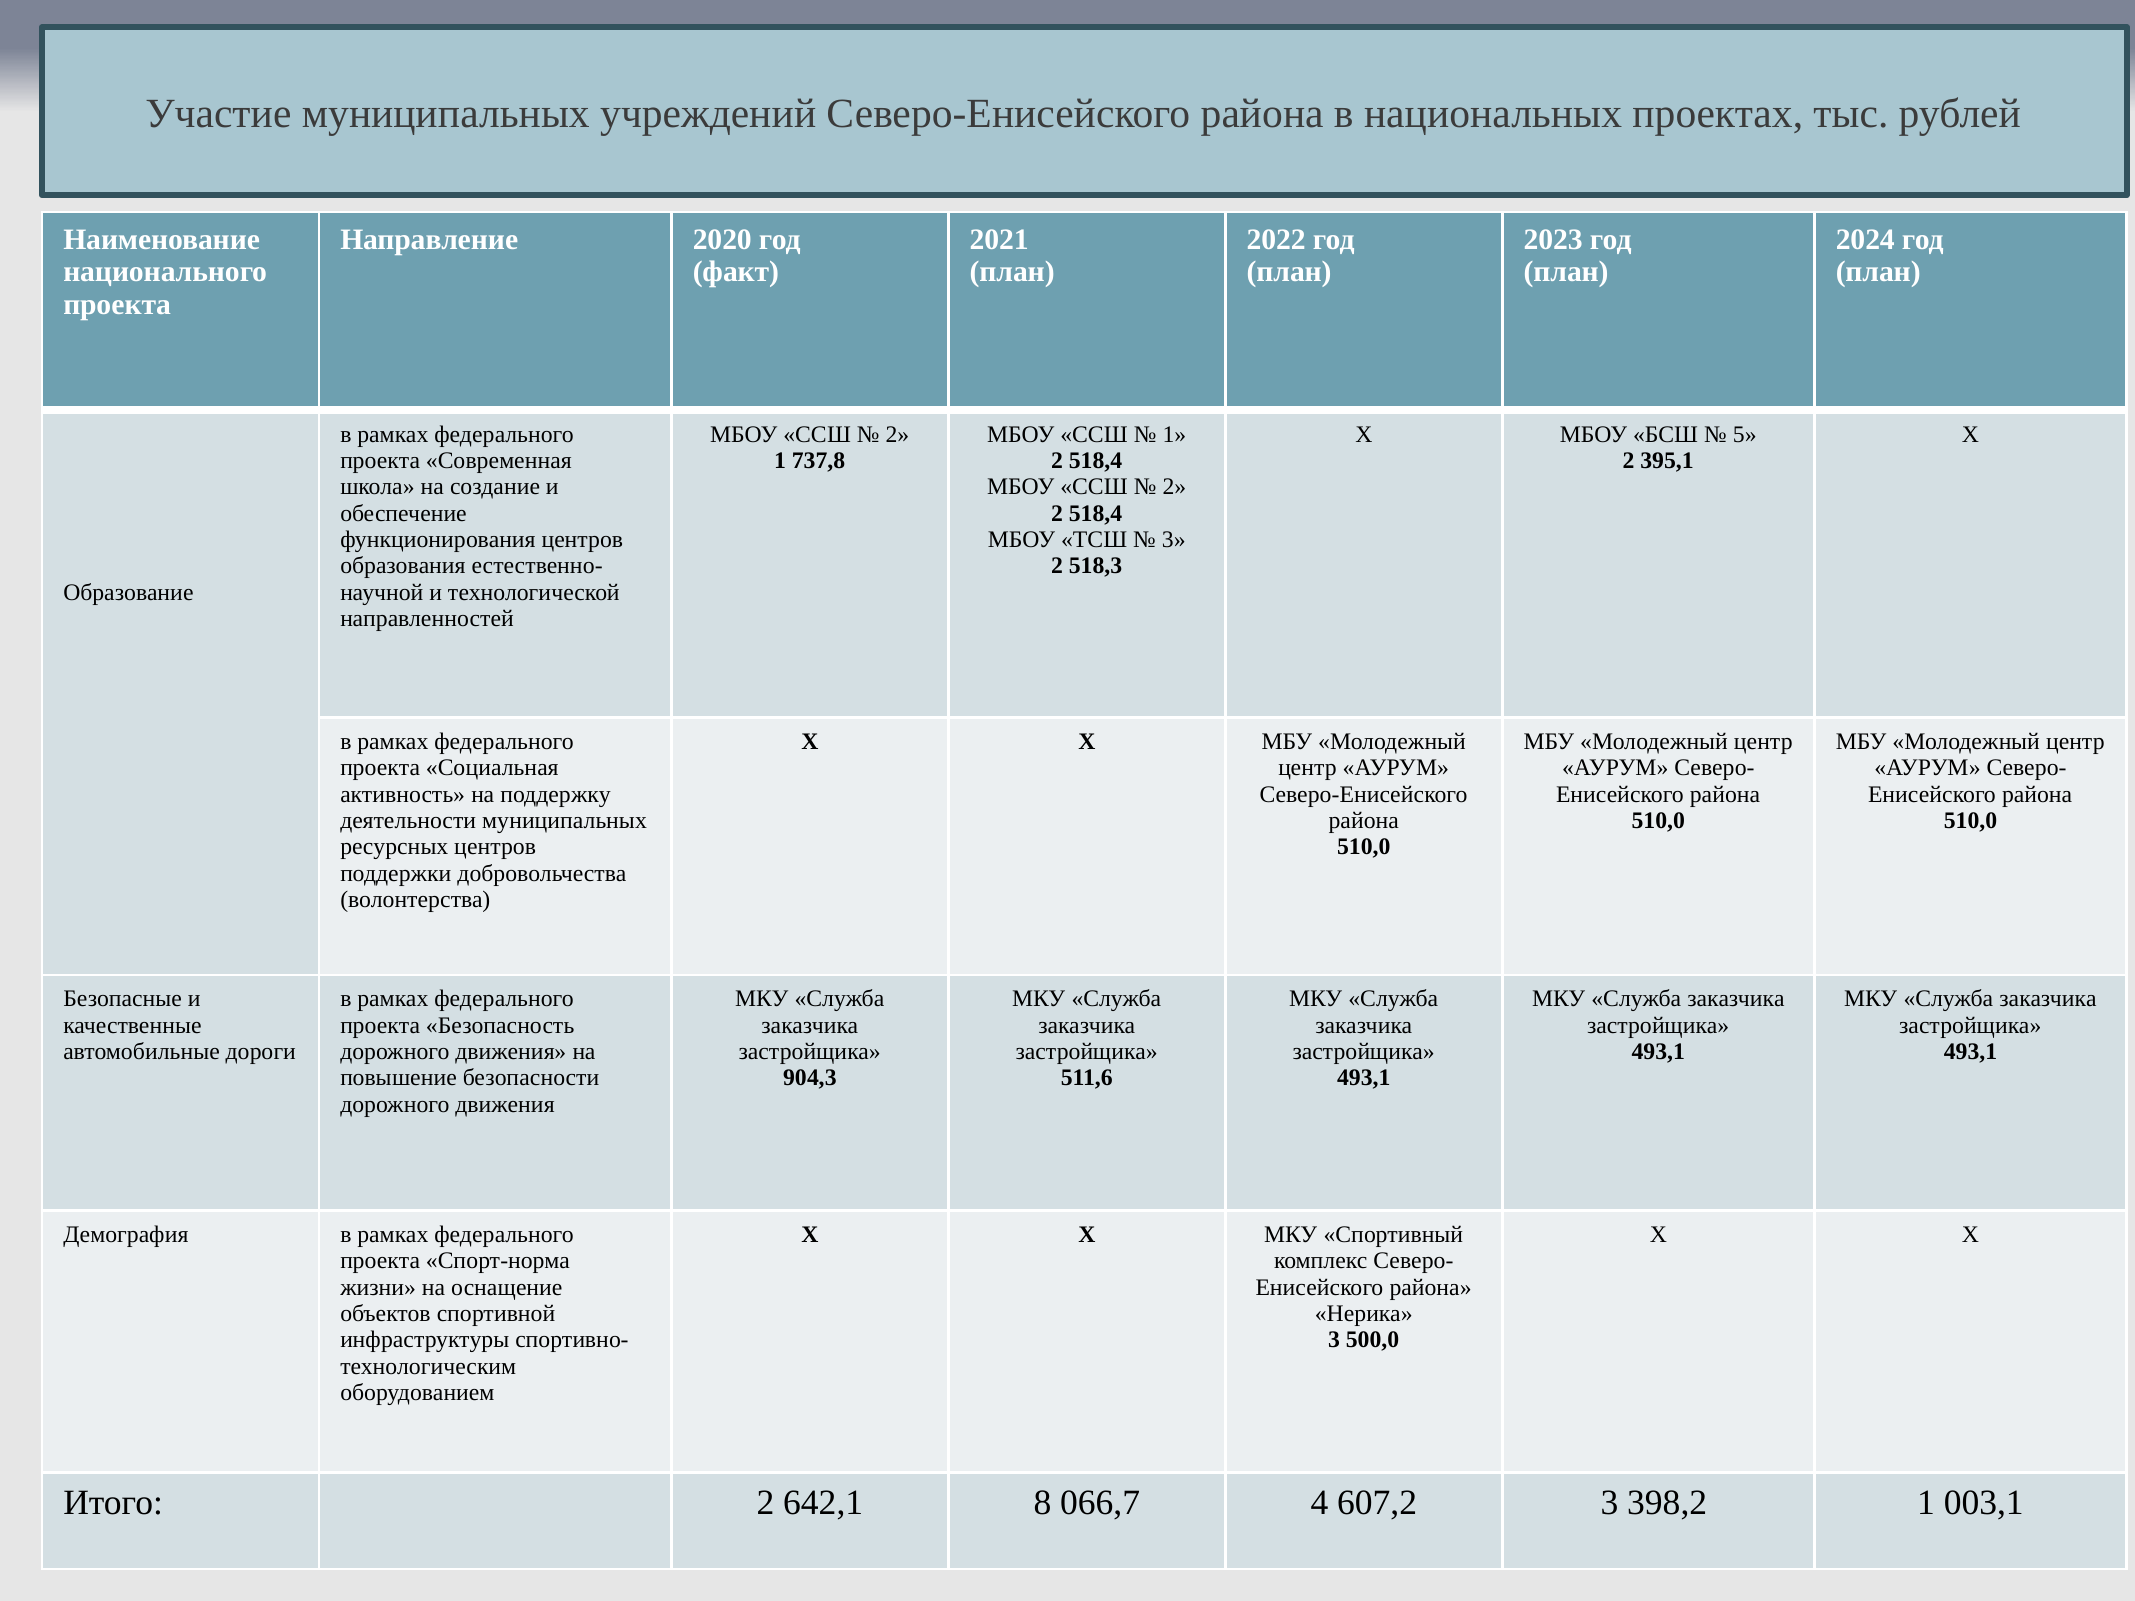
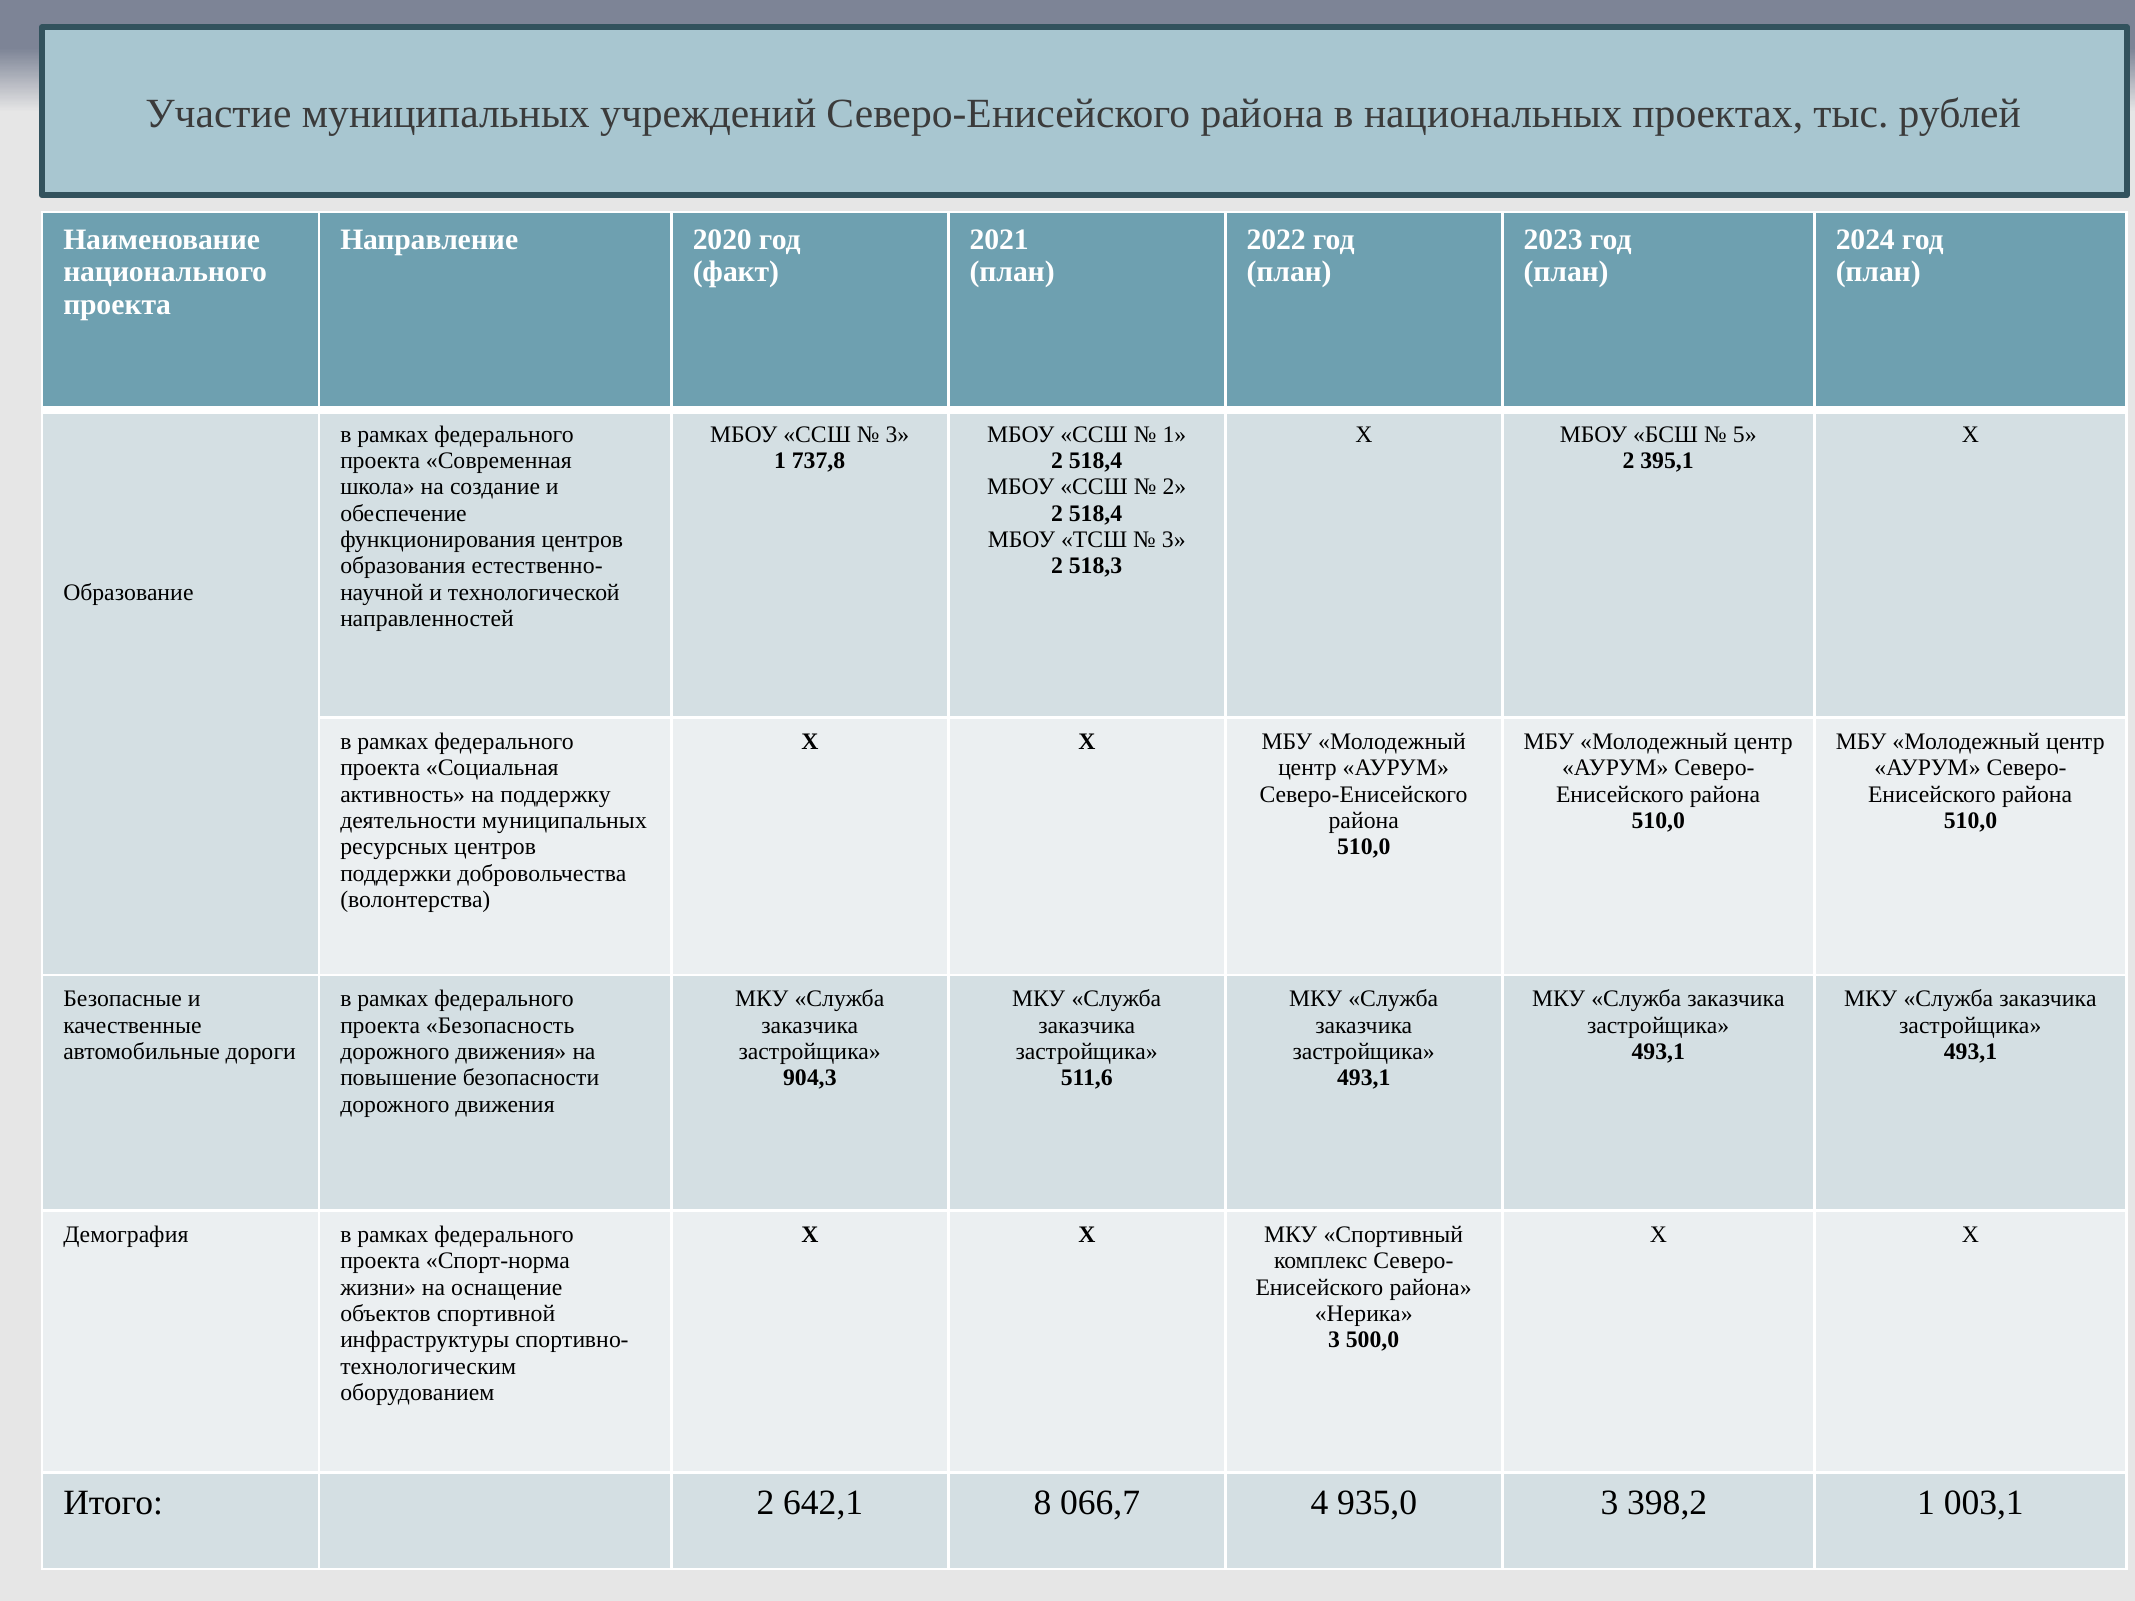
2 at (897, 434): 2 -> 3
607,2: 607,2 -> 935,0
